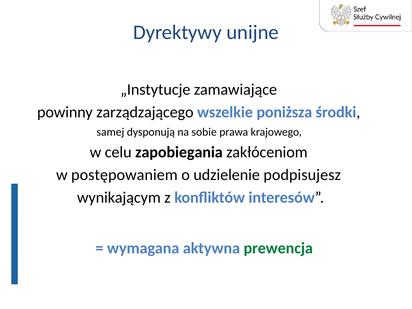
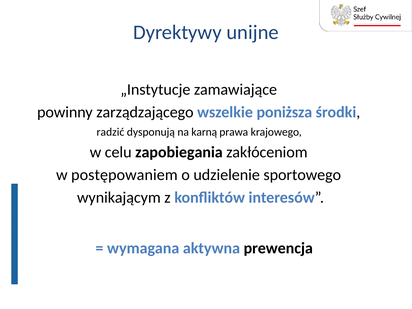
samej: samej -> radzić
sobie: sobie -> karną
podpisujesz: podpisujesz -> sportowego
prewencja colour: green -> black
